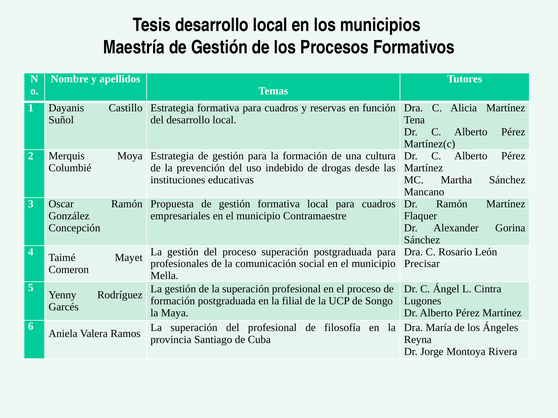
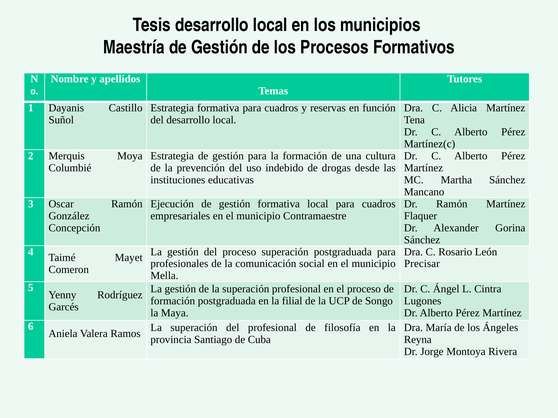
Propuesta: Propuesta -> Ejecución
